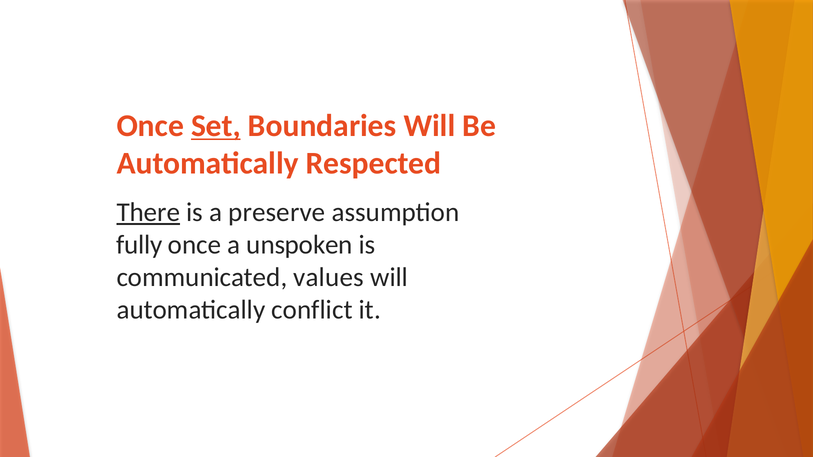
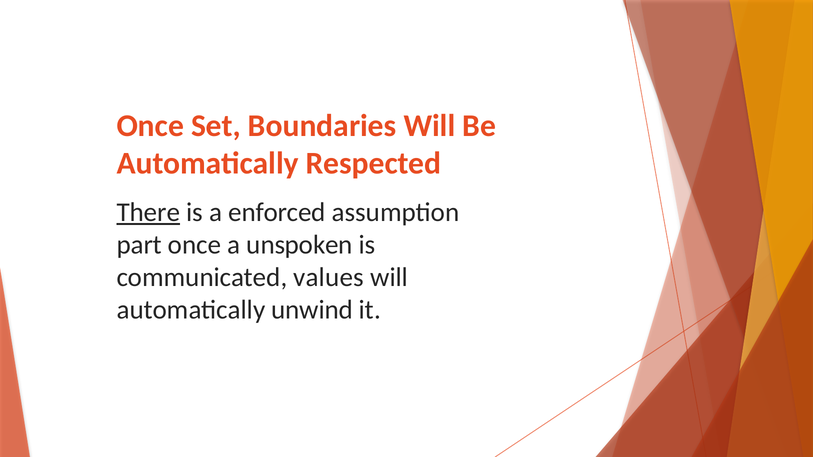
Set underline: present -> none
preserve: preserve -> enforced
fully: fully -> part
conflict: conflict -> unwind
